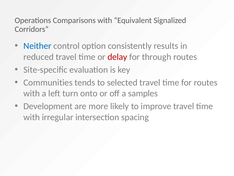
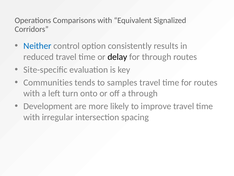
delay colour: red -> black
selected: selected -> samples
a samples: samples -> through
